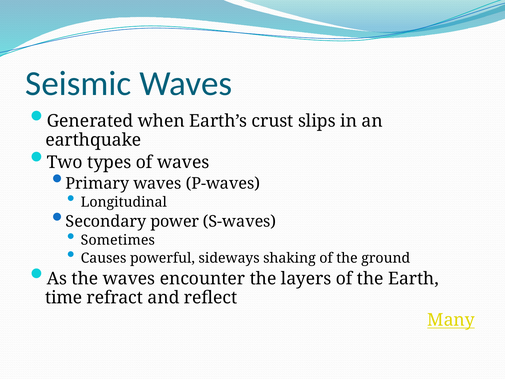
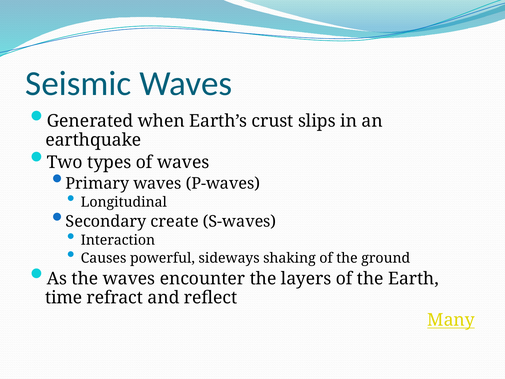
power: power -> create
Sometimes: Sometimes -> Interaction
